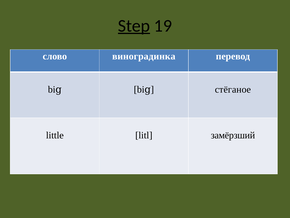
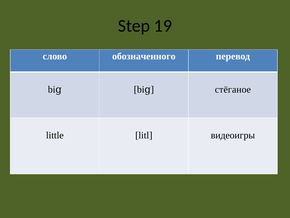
Step underline: present -> none
виноградинка: виноградинка -> обозначенного
замёрзший: замёрзший -> видеоигры
